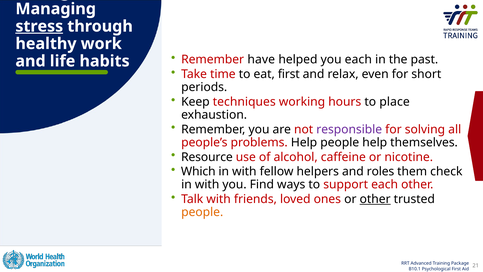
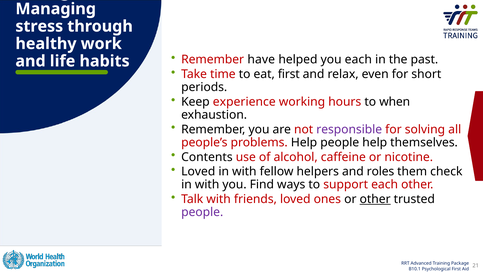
stress underline: present -> none
techniques: techniques -> experience
place: place -> when
Resource: Resource -> Contents
Which at (198, 171): Which -> Loved
people at (202, 212) colour: orange -> purple
